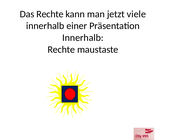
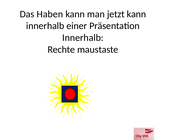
Das Rechte: Rechte -> Haben
jetzt viele: viele -> kann
